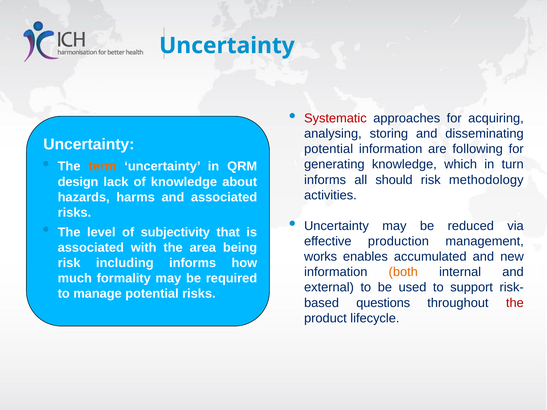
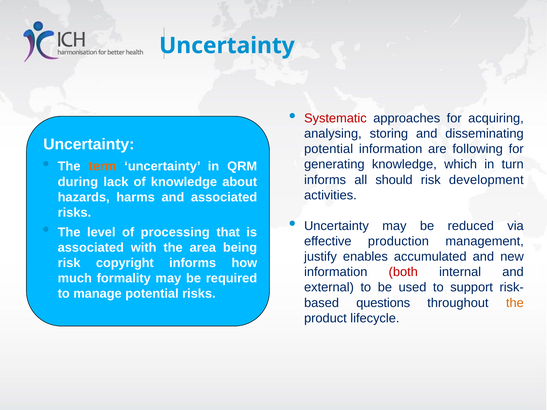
methodology: methodology -> development
design: design -> during
subjectivity: subjectivity -> processing
works: works -> justify
including: including -> copyright
both colour: orange -> red
the at (515, 303) colour: red -> orange
